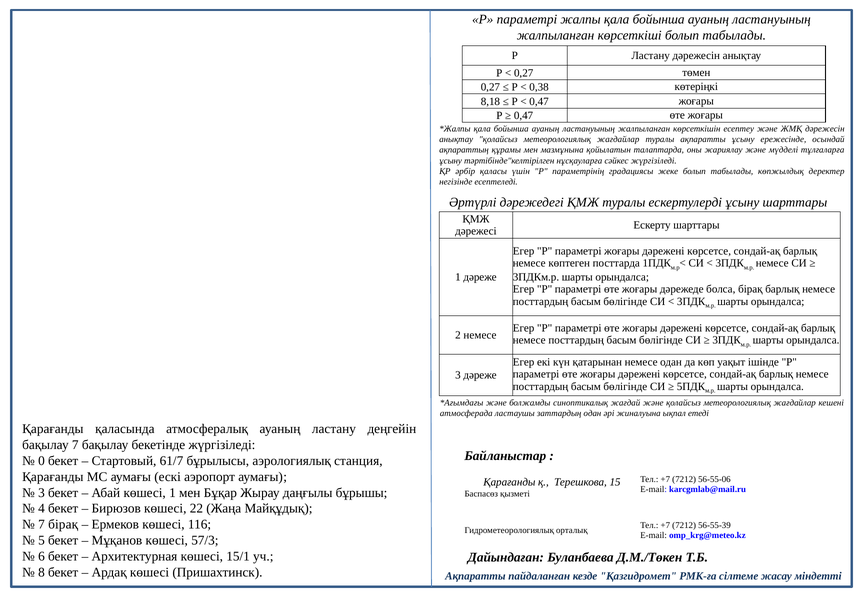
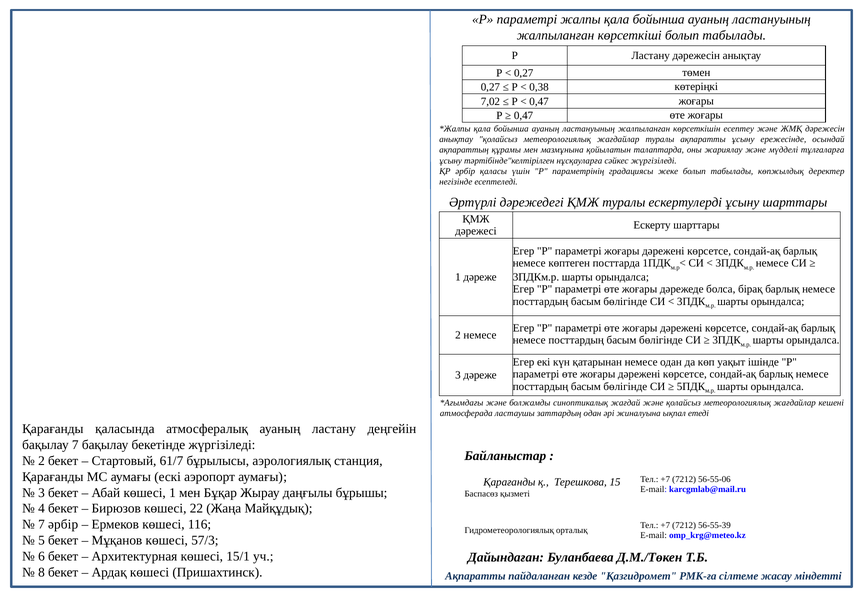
8,18: 8,18 -> 7,02
0 at (41, 461): 0 -> 2
7 бірақ: бірақ -> әрбір
